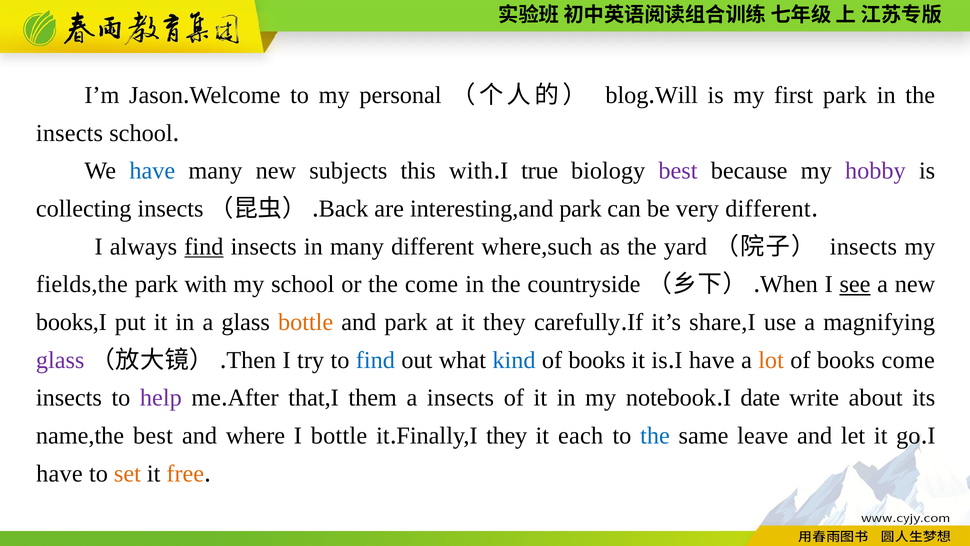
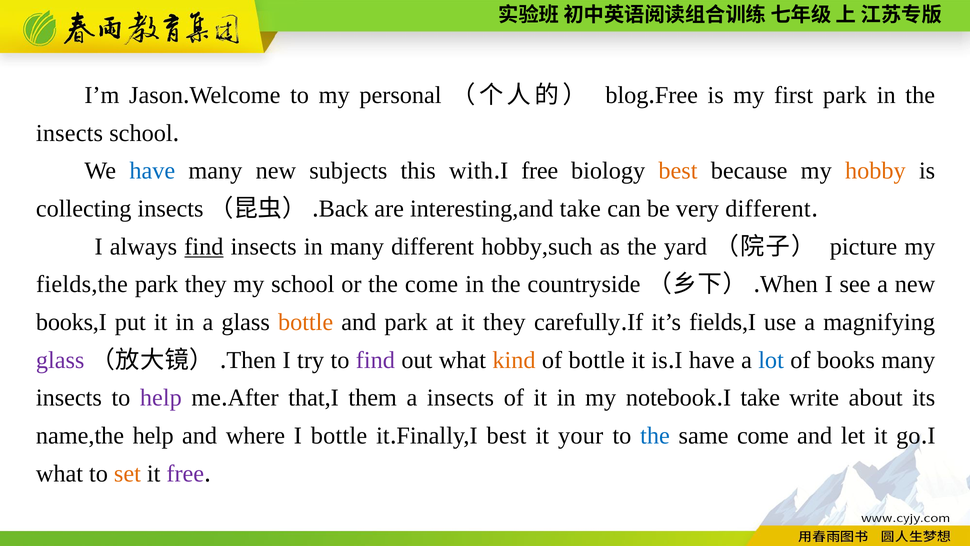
Will at (676, 95): Will -> Free
I true: true -> free
best at (678, 171) colour: purple -> orange
hobby colour: purple -> orange
interesting,and park: park -> take
where,such: where,such -> hobby,such
insects at (863, 246): insects -> picture
park with: with -> they
see underline: present -> none
share,I: share,I -> fields,I
find at (375, 360) colour: blue -> purple
kind colour: blue -> orange
books at (597, 360): books -> bottle
lot colour: orange -> blue
books come: come -> many
I date: date -> take
name,the best: best -> help
they at (507, 435): they -> best
each: each -> your
same leave: leave -> come
have at (59, 473): have -> what
free at (185, 473) colour: orange -> purple
